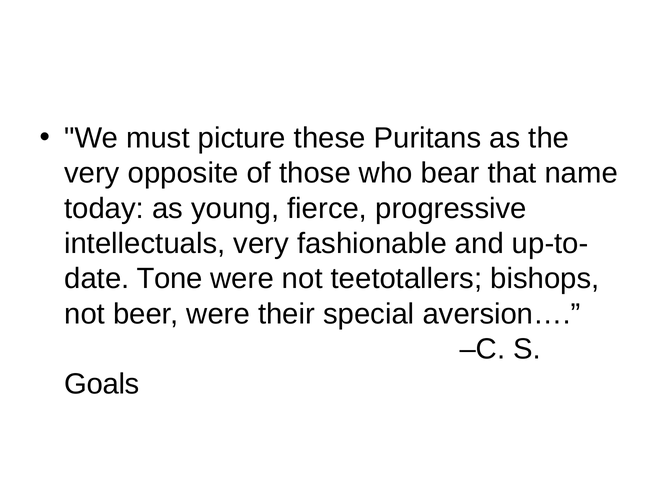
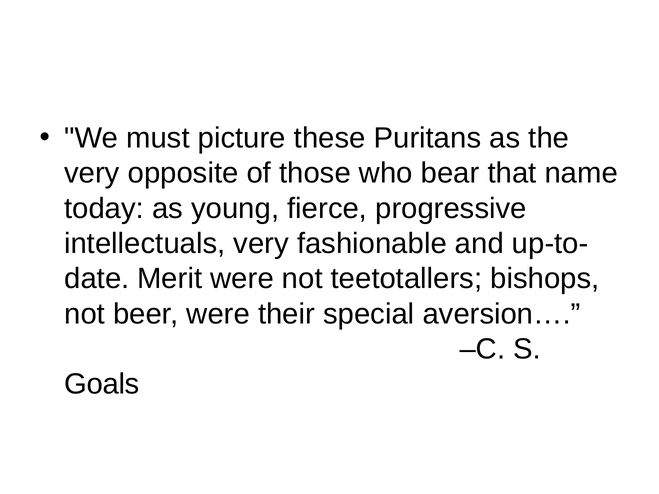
Tone: Tone -> Merit
